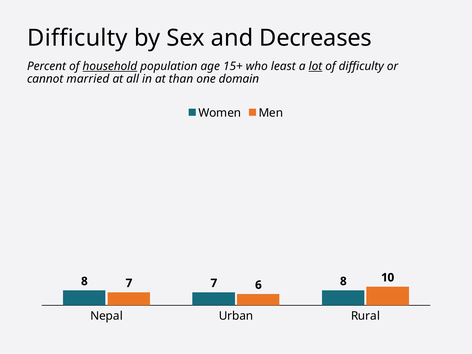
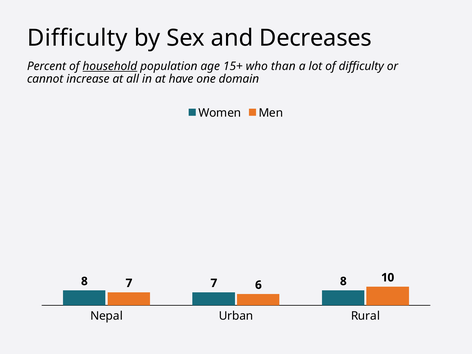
least: least -> than
lot underline: present -> none
married: married -> increase
than: than -> have
